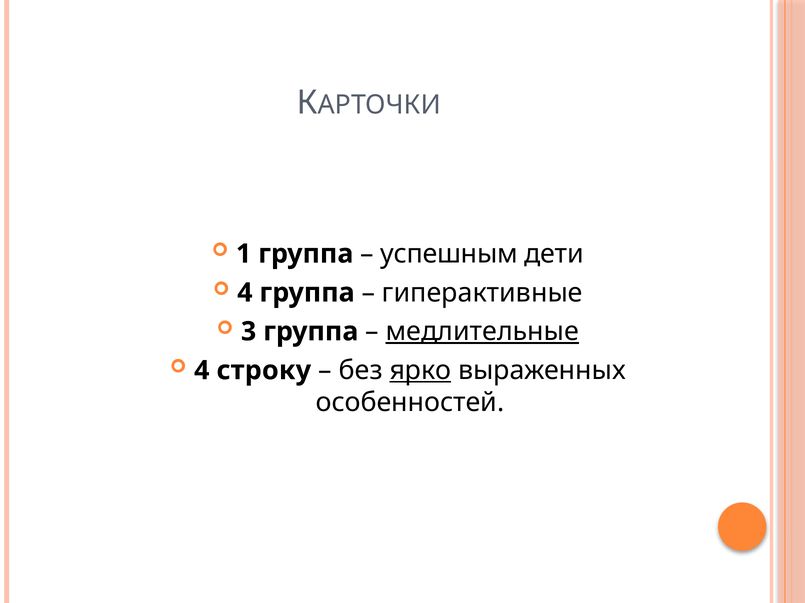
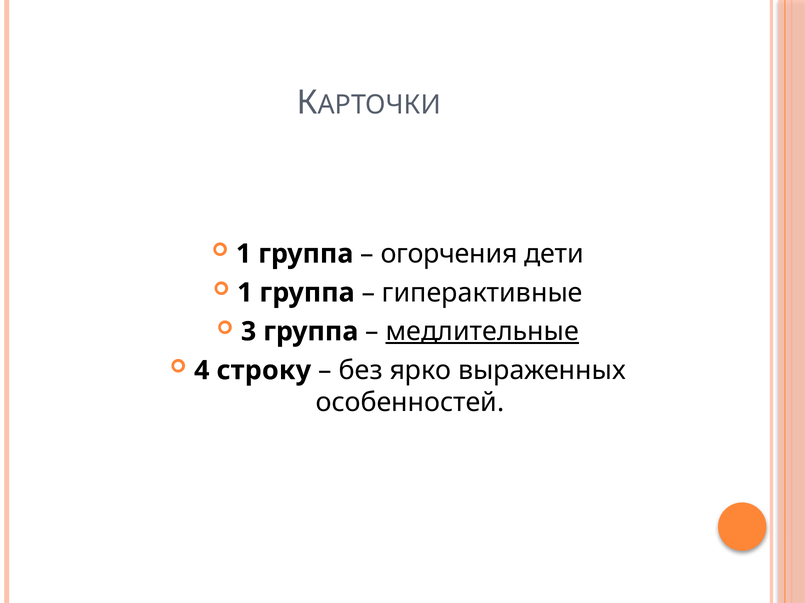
успешным: успешным -> огорчения
4 at (245, 293): 4 -> 1
ярко underline: present -> none
